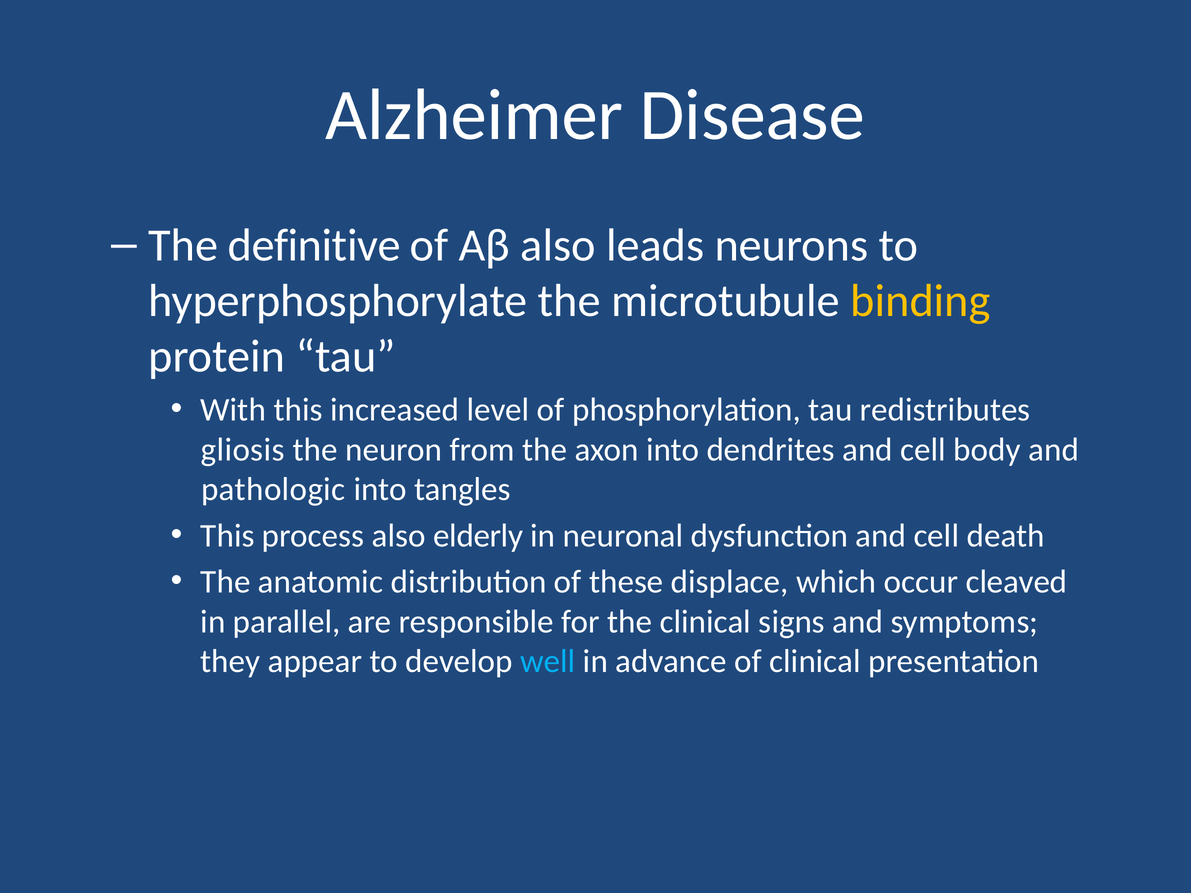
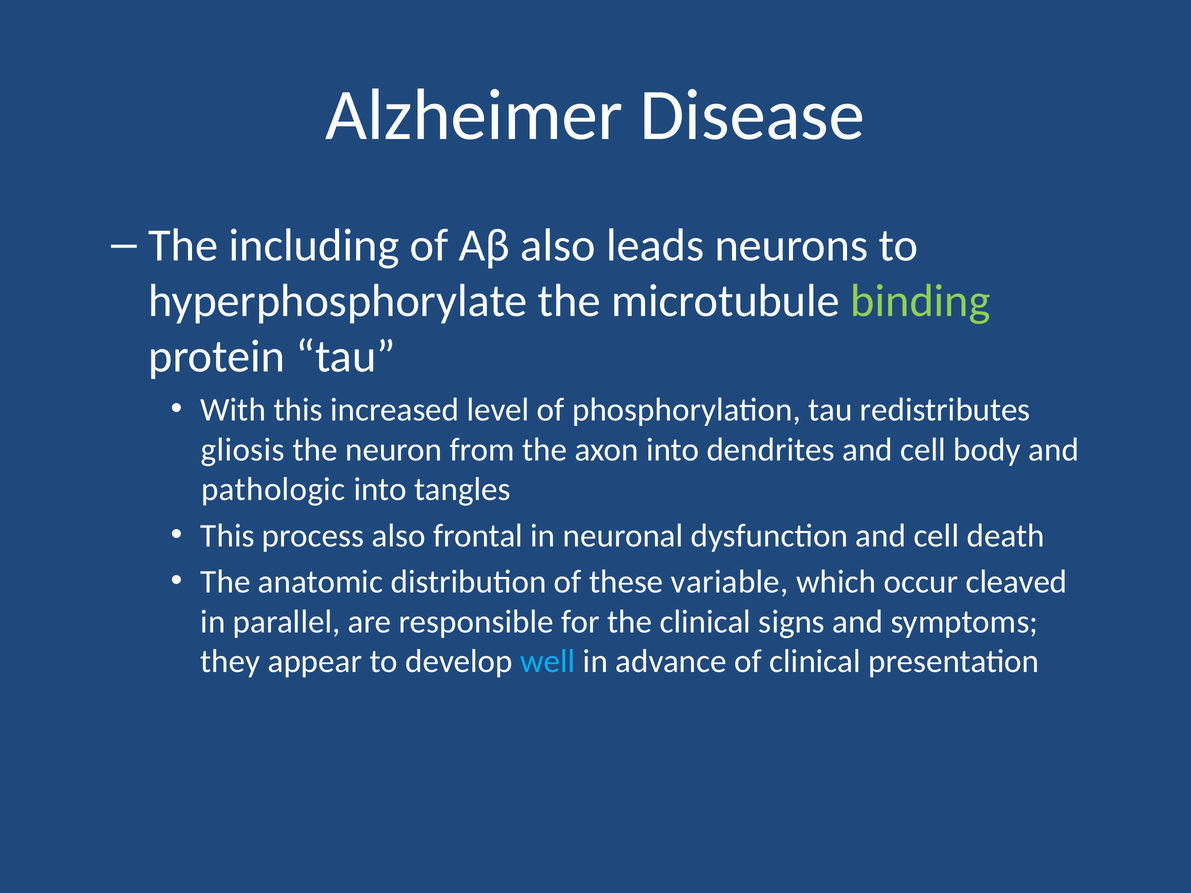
definitive: definitive -> including
binding colour: yellow -> light green
elderly: elderly -> frontal
displace: displace -> variable
